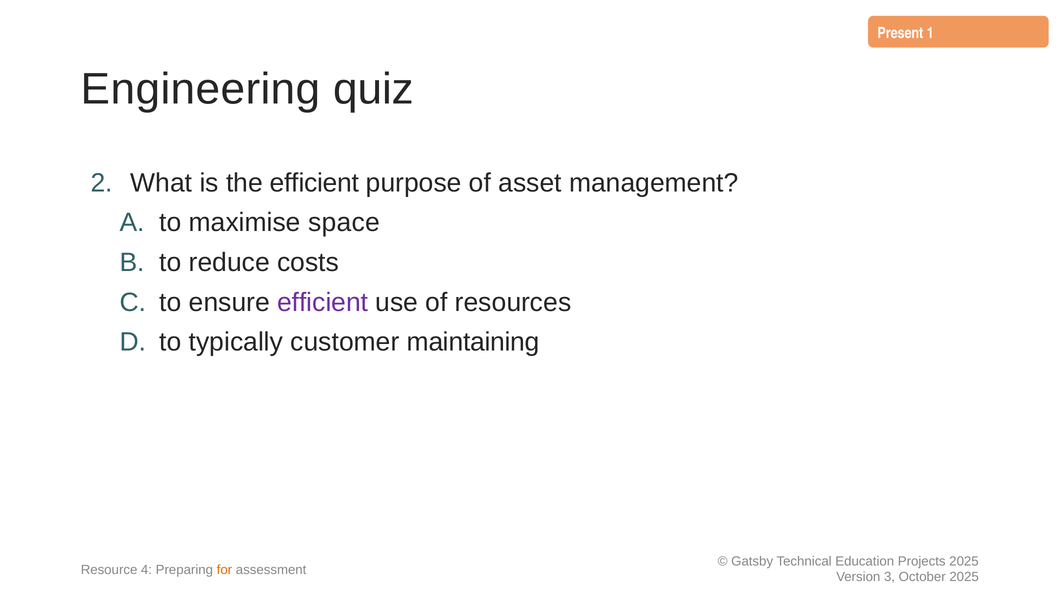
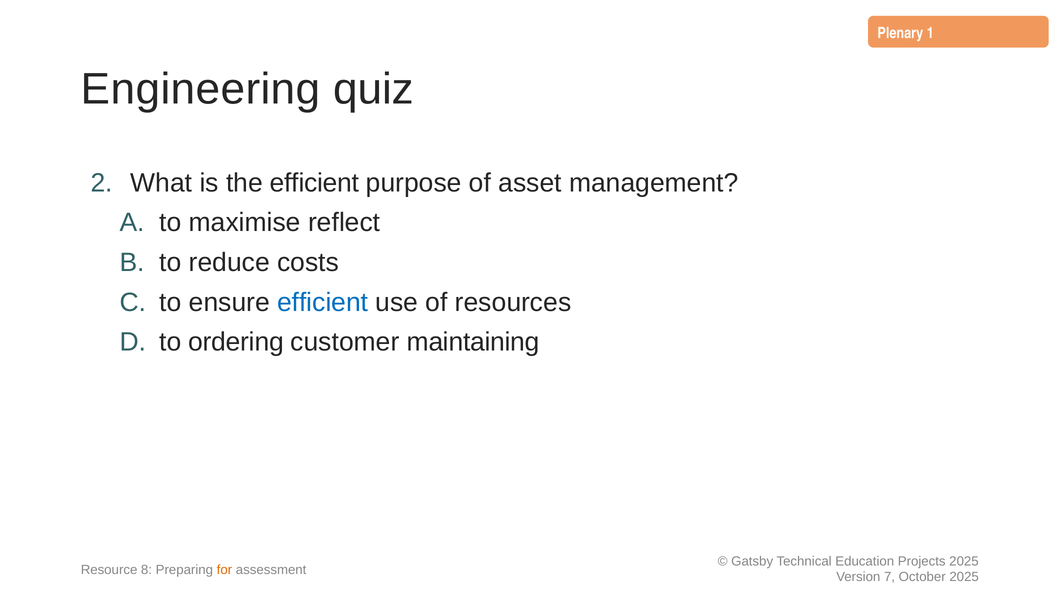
Present: Present -> Plenary
space: space -> reflect
efficient at (323, 303) colour: purple -> blue
typically: typically -> ordering
4: 4 -> 8
3: 3 -> 7
